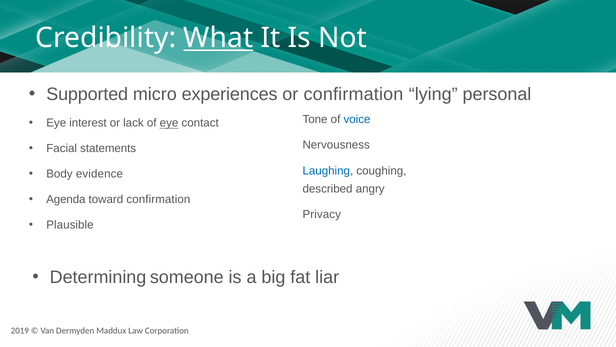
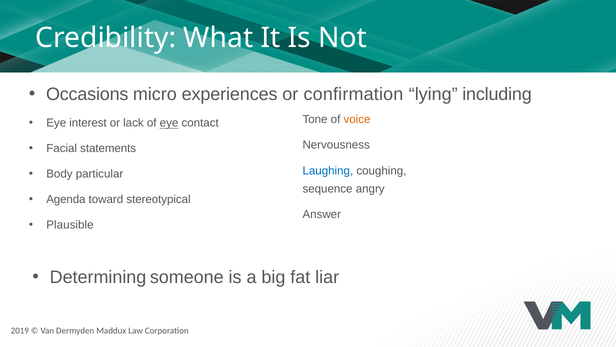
What underline: present -> none
Supported: Supported -> Occasions
personal: personal -> including
voice colour: blue -> orange
evidence: evidence -> particular
described: described -> sequence
toward confirmation: confirmation -> stereotypical
Privacy: Privacy -> Answer
